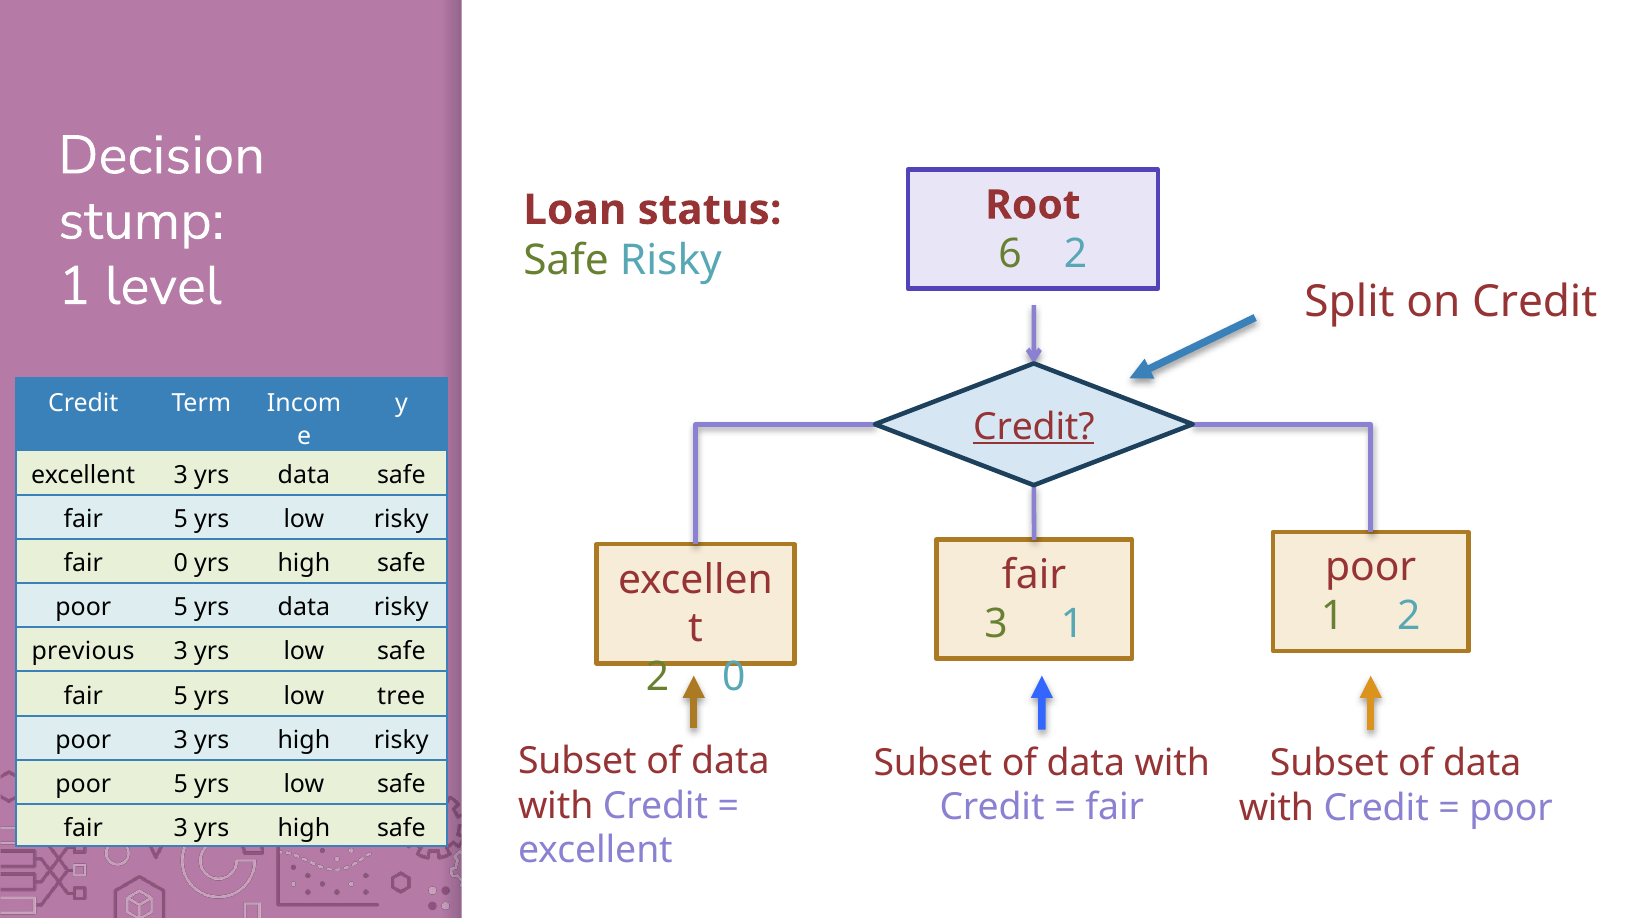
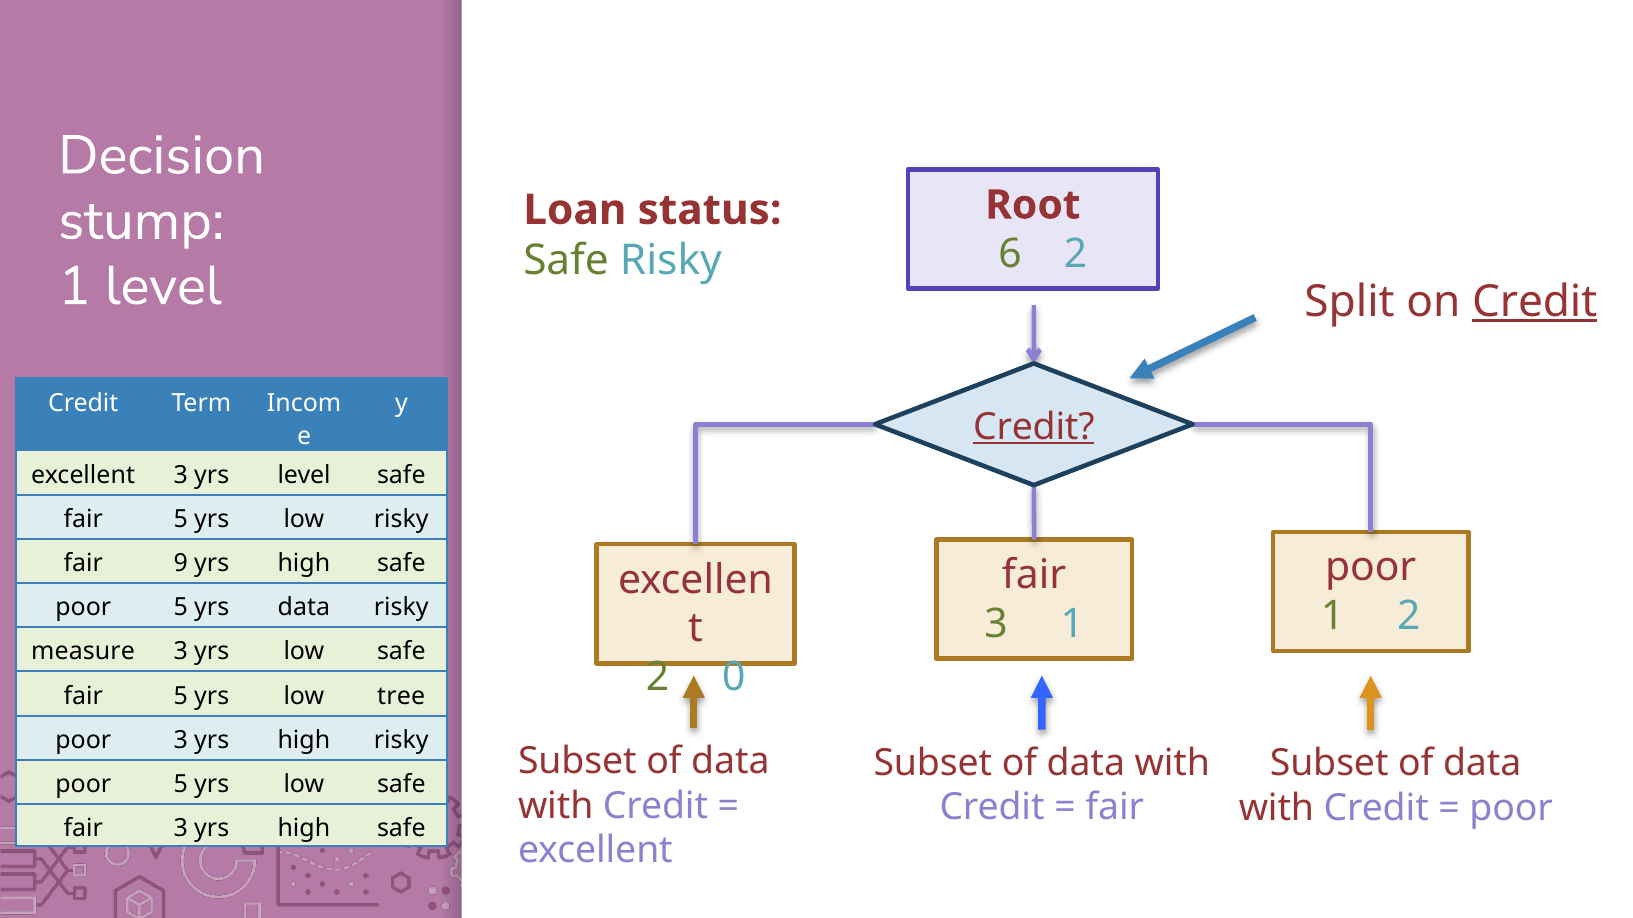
Credit at (1535, 302) underline: none -> present
3 yrs data: data -> level
fair 0: 0 -> 9
previous: previous -> measure
